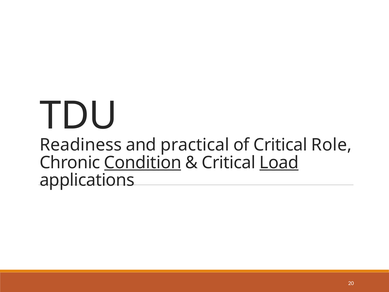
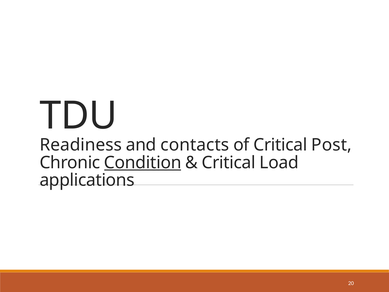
practical: practical -> contacts
Role: Role -> Post
Load underline: present -> none
